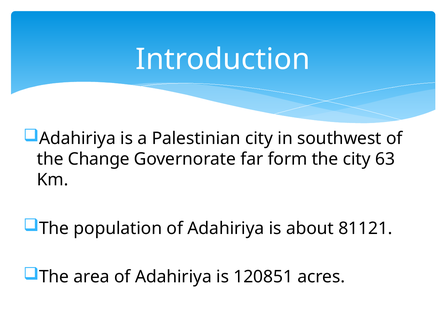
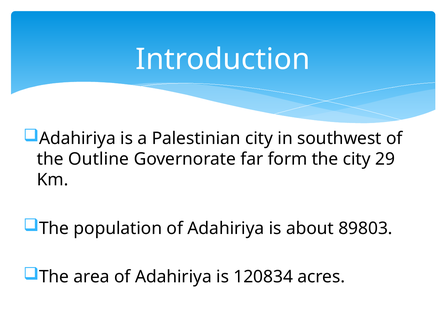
Change: Change -> Outline
63: 63 -> 29
81121: 81121 -> 89803
120851: 120851 -> 120834
